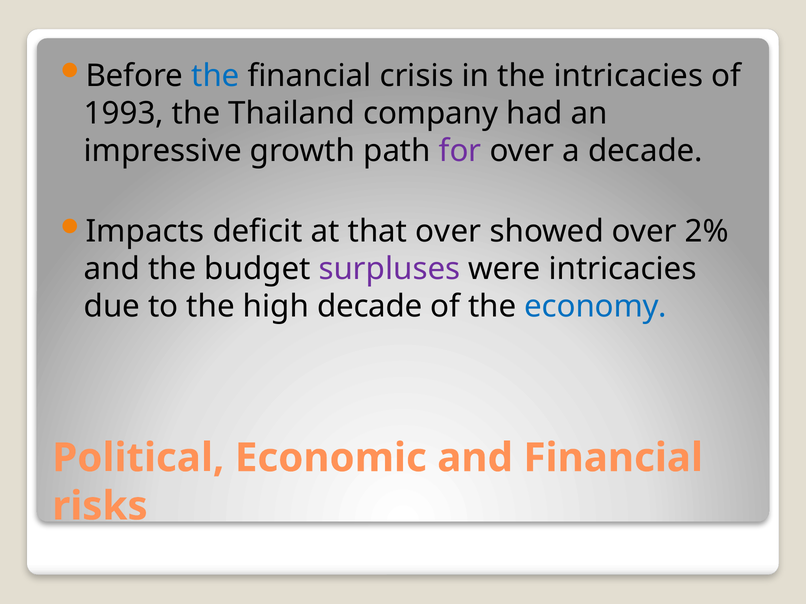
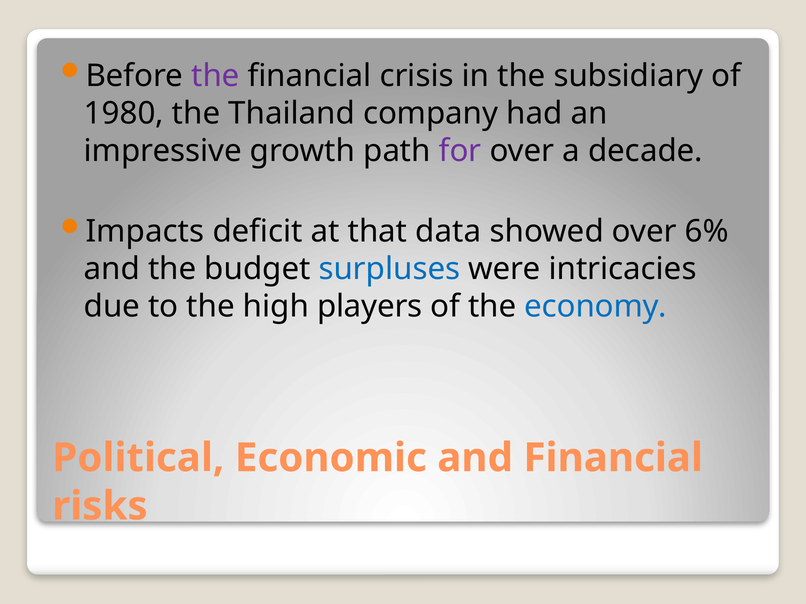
the at (215, 76) colour: blue -> purple
the intricacies: intricacies -> subsidiary
1993: 1993 -> 1980
that over: over -> data
2%: 2% -> 6%
surpluses colour: purple -> blue
high decade: decade -> players
